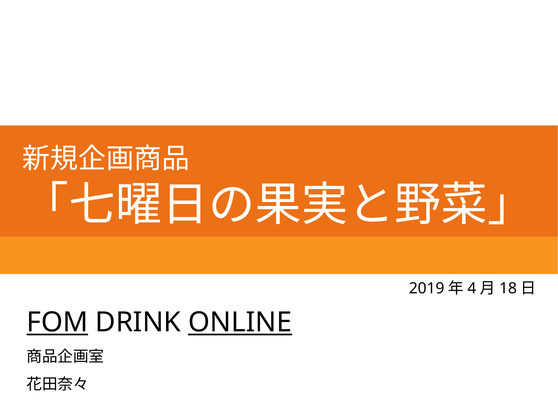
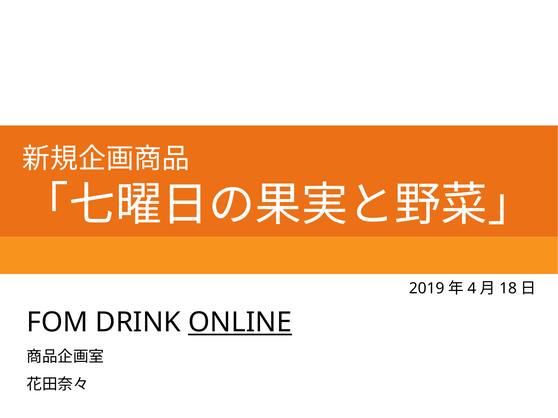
FOM underline: present -> none
